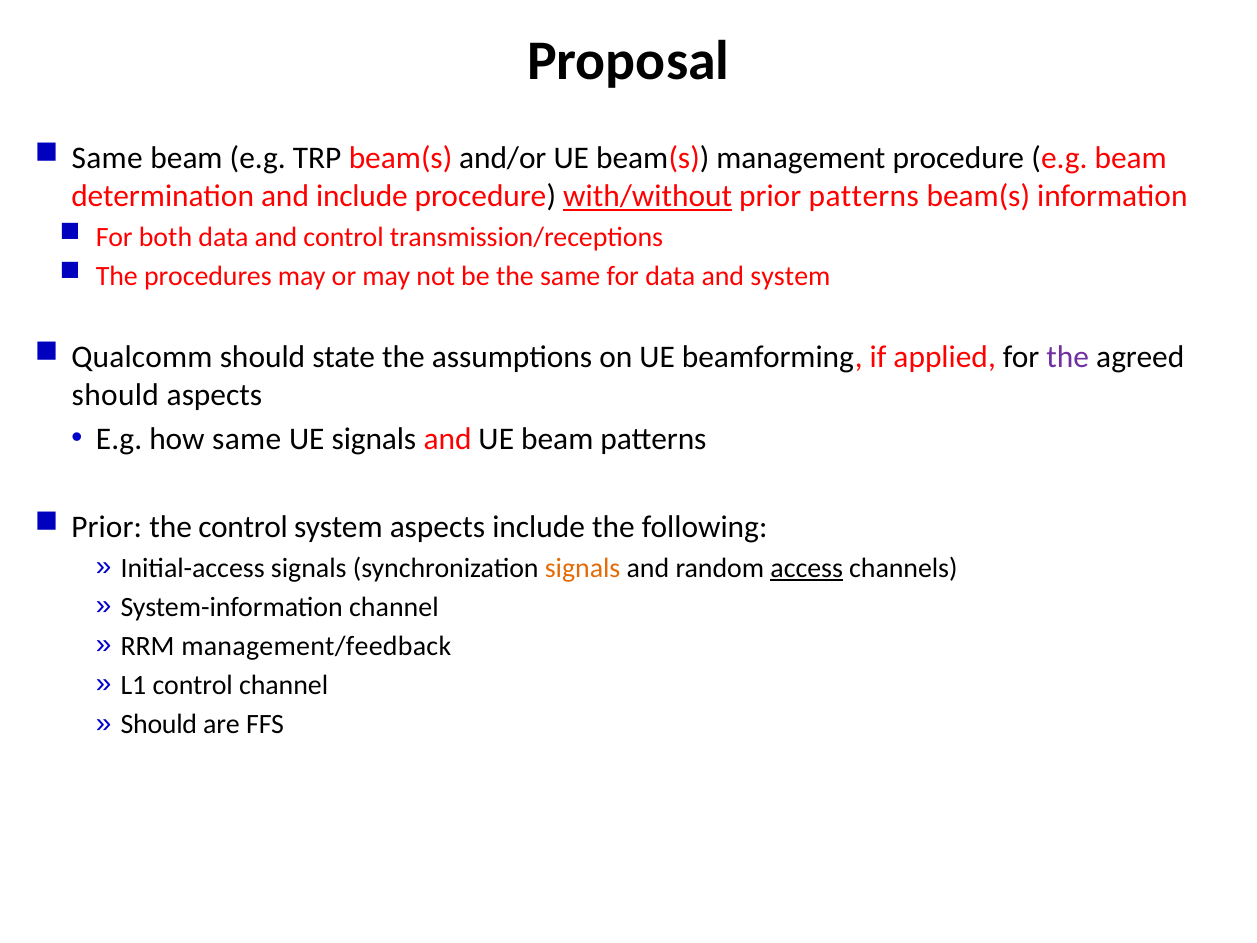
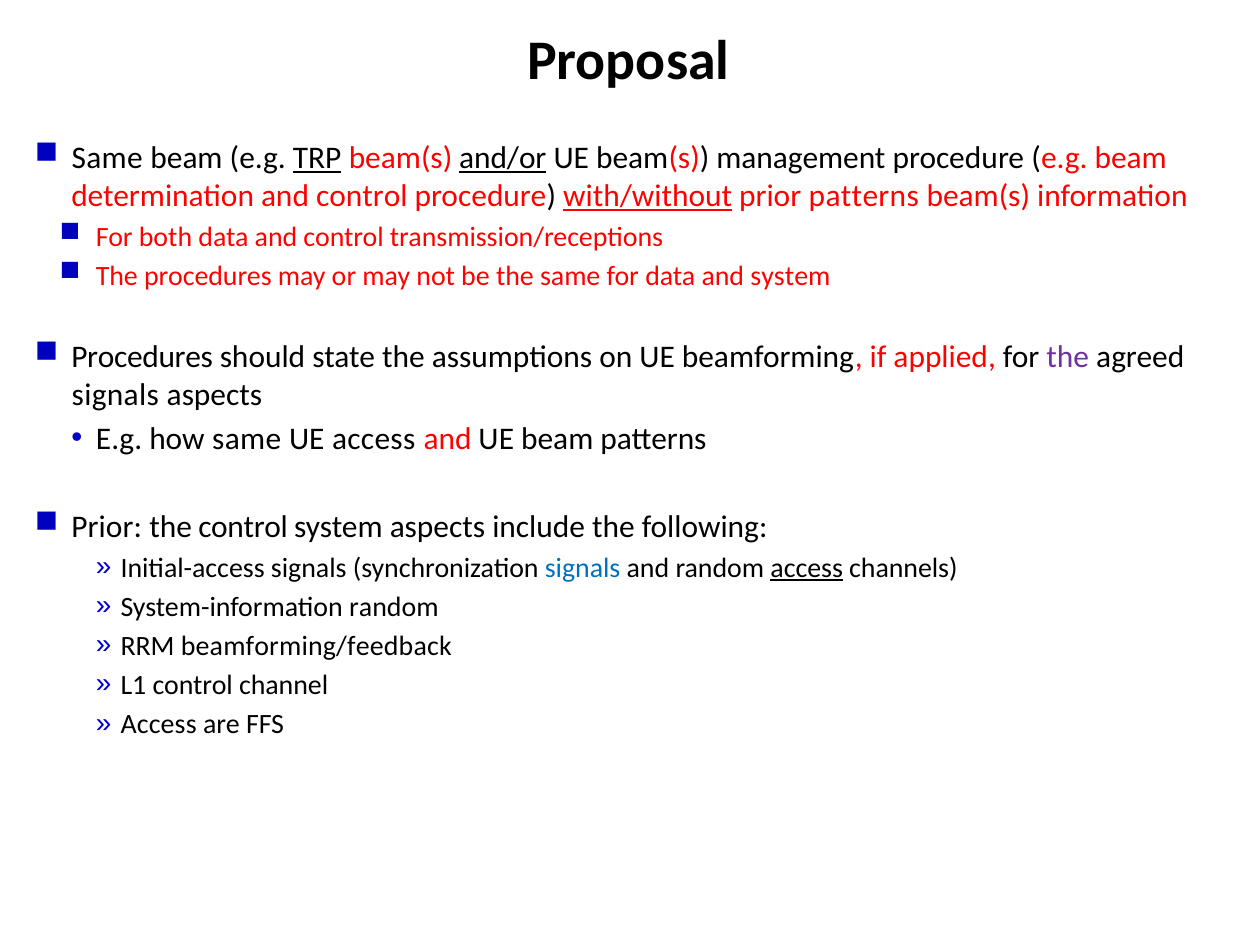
TRP underline: none -> present
and/or underline: none -> present
determination and include: include -> control
Qualcomm at (142, 357): Qualcomm -> Procedures
should at (115, 395): should -> signals
UE signals: signals -> access
signals at (583, 568) colour: orange -> blue
System-information channel: channel -> random
management/feedback: management/feedback -> beamforming/feedback
Should at (159, 724): Should -> Access
